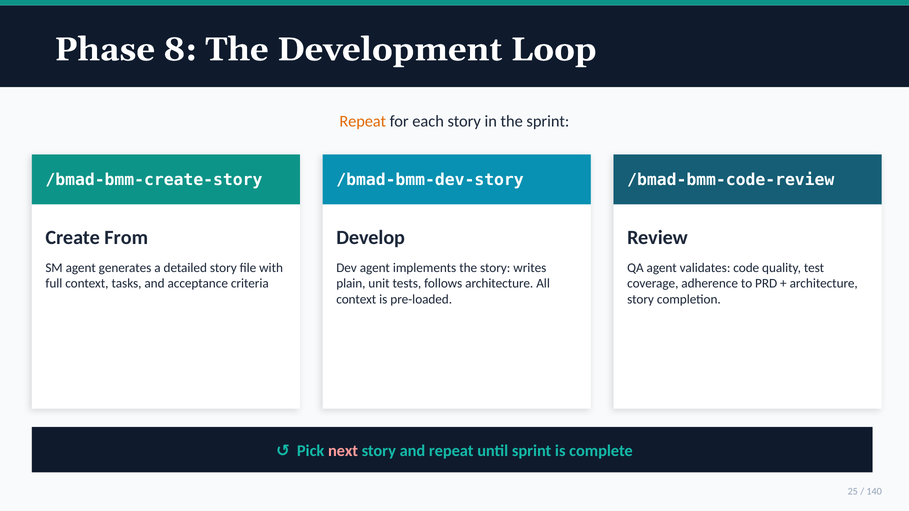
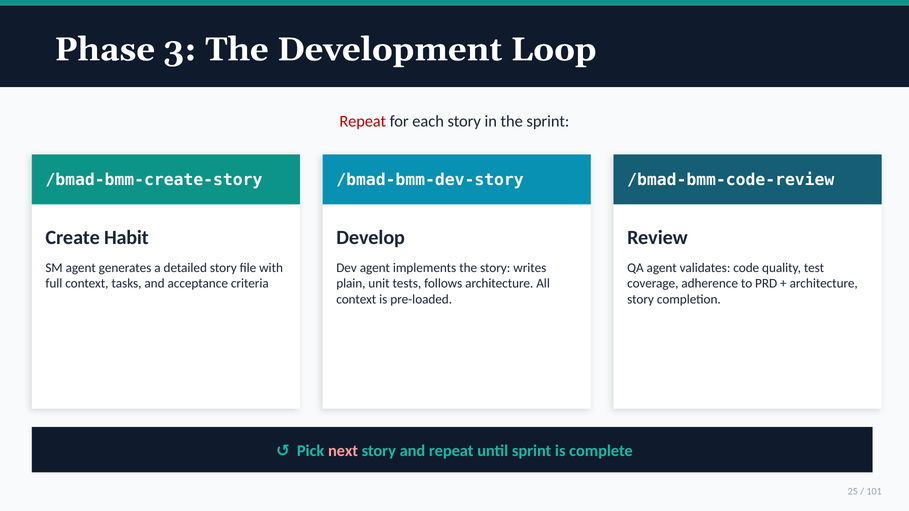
8: 8 -> 3
Repeat at (363, 122) colour: orange -> red
From: From -> Habit
140: 140 -> 101
